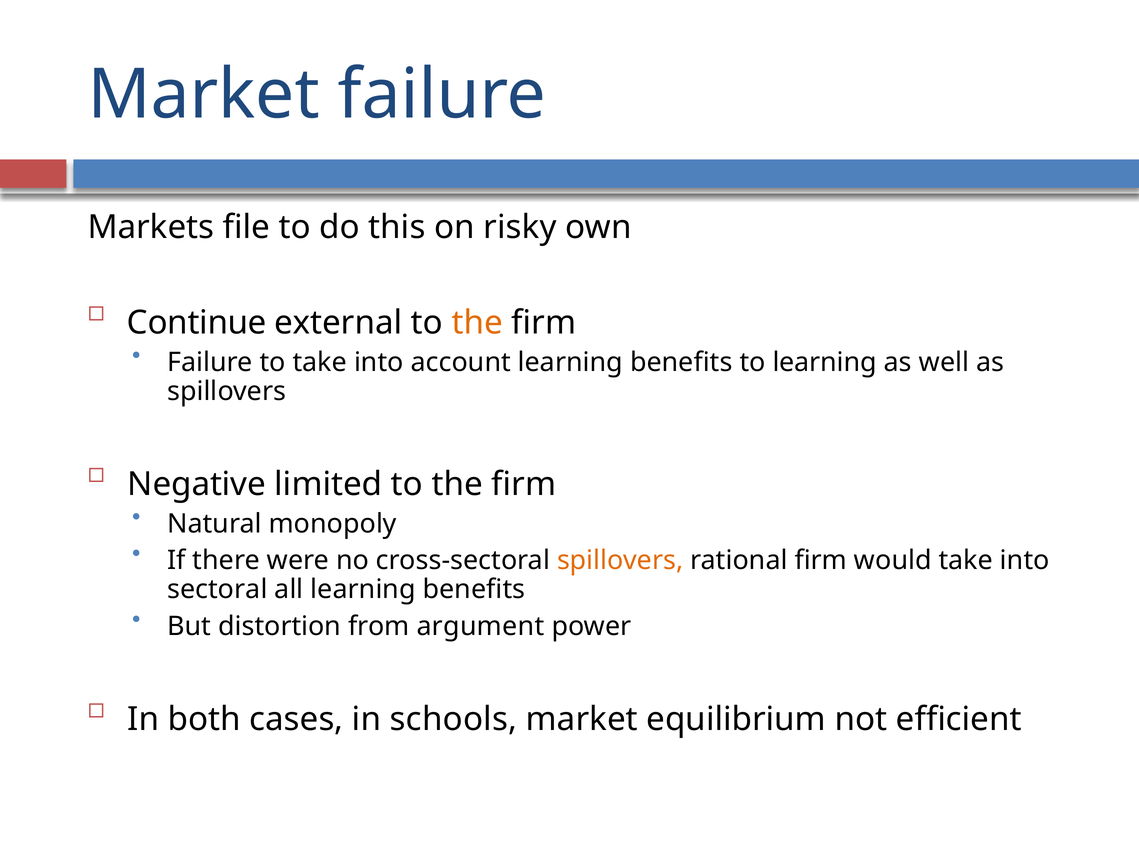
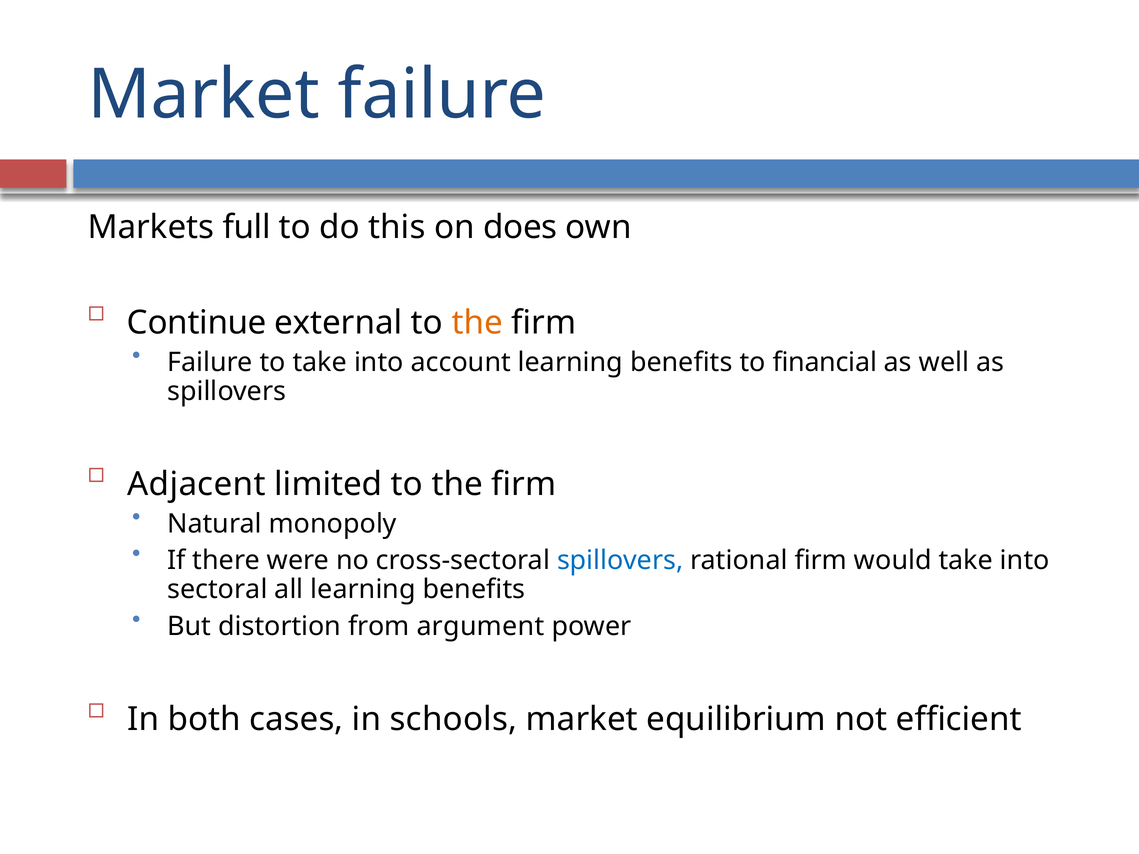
file: file -> full
risky: risky -> does
to learning: learning -> financial
Negative: Negative -> Adjacent
spillovers at (620, 561) colour: orange -> blue
